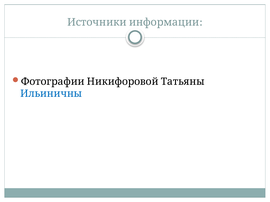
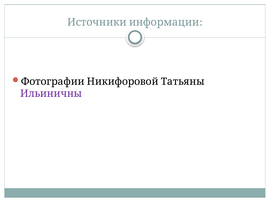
Ильиничны colour: blue -> purple
